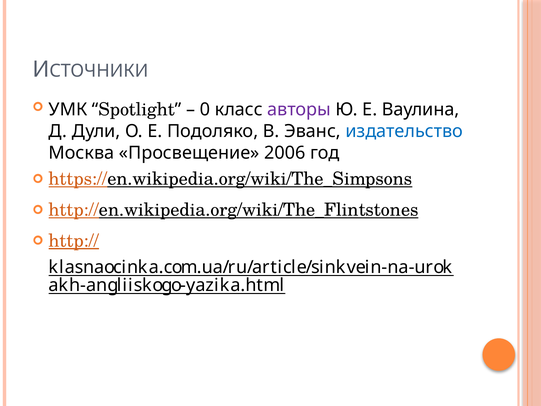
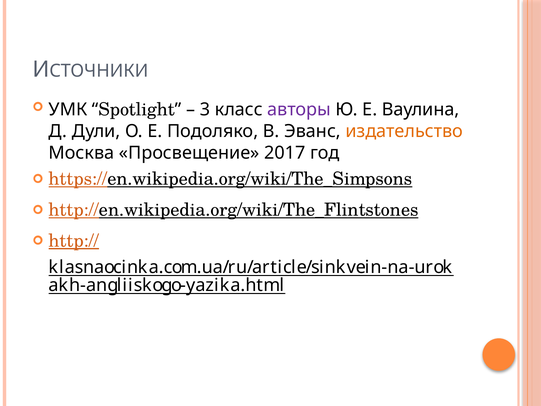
0: 0 -> 3
издательство colour: blue -> orange
2006: 2006 -> 2017
